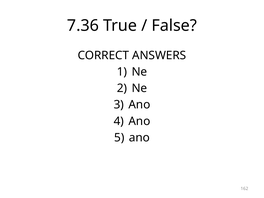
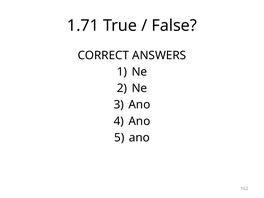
7.36: 7.36 -> 1.71
